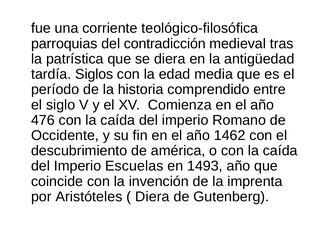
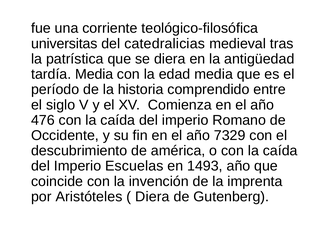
parroquias: parroquias -> universitas
contradicción: contradicción -> catedralicias
tardía Siglos: Siglos -> Media
1462: 1462 -> 7329
